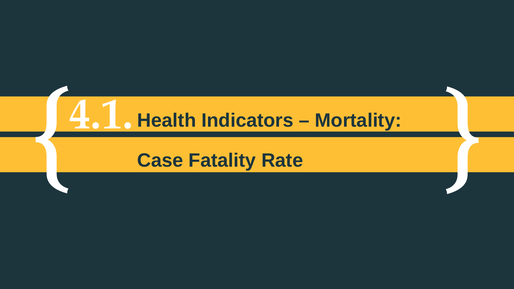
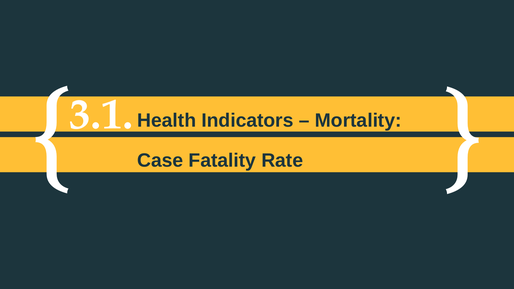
4.1: 4.1 -> 3.1
